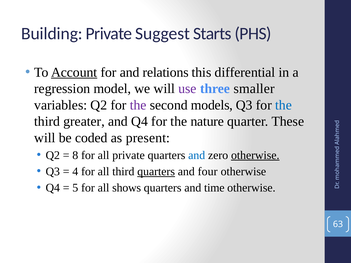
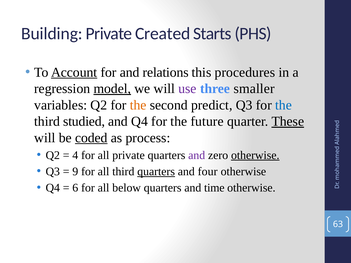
Suggest: Suggest -> Created
differential: differential -> procedures
model underline: none -> present
the at (138, 105) colour: purple -> orange
models: models -> predict
greater: greater -> studied
nature: nature -> future
These underline: none -> present
coded underline: none -> present
present: present -> process
8: 8 -> 4
and at (197, 155) colour: blue -> purple
4: 4 -> 9
5: 5 -> 6
shows: shows -> below
